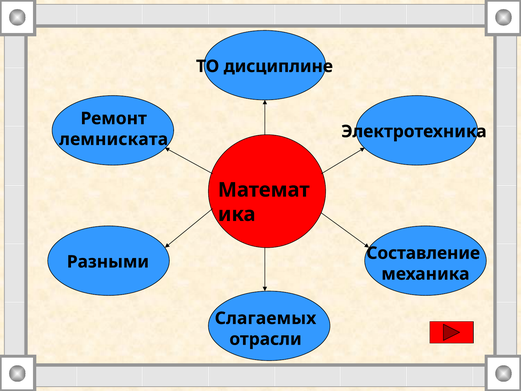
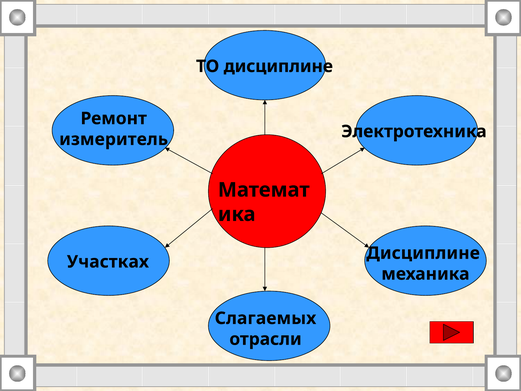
лемниската: лемниската -> измеритель
Составление at (423, 253): Составление -> Дисциплине
Разными: Разными -> Участках
